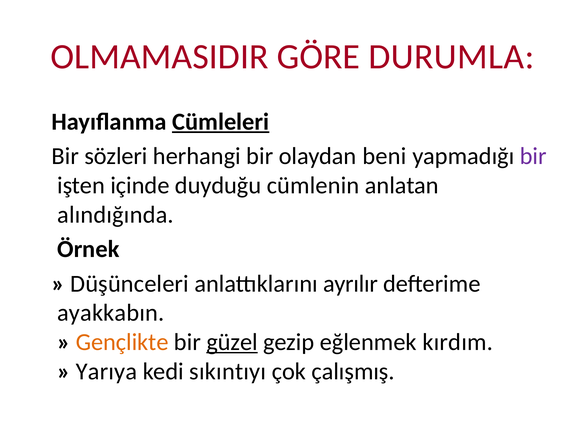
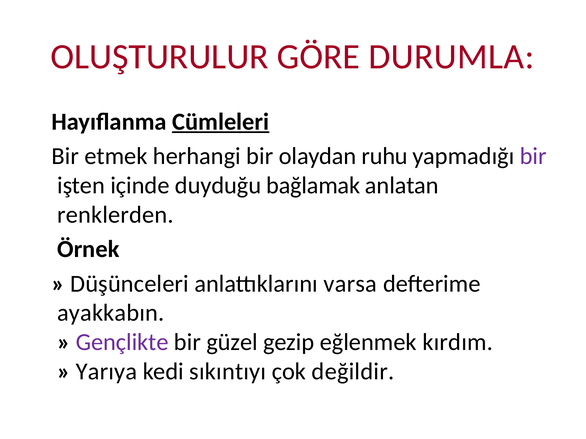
OLMAMASIDIR: OLMAMASIDIR -> OLUŞTURULUR
sözleri: sözleri -> etmek
beni: beni -> ruhu
cümlenin: cümlenin -> bağlamak
alındığında: alındığında -> renklerden
ayrılır: ayrılır -> varsa
Gençlikte colour: orange -> purple
güzel underline: present -> none
çalışmış: çalışmış -> değildir
